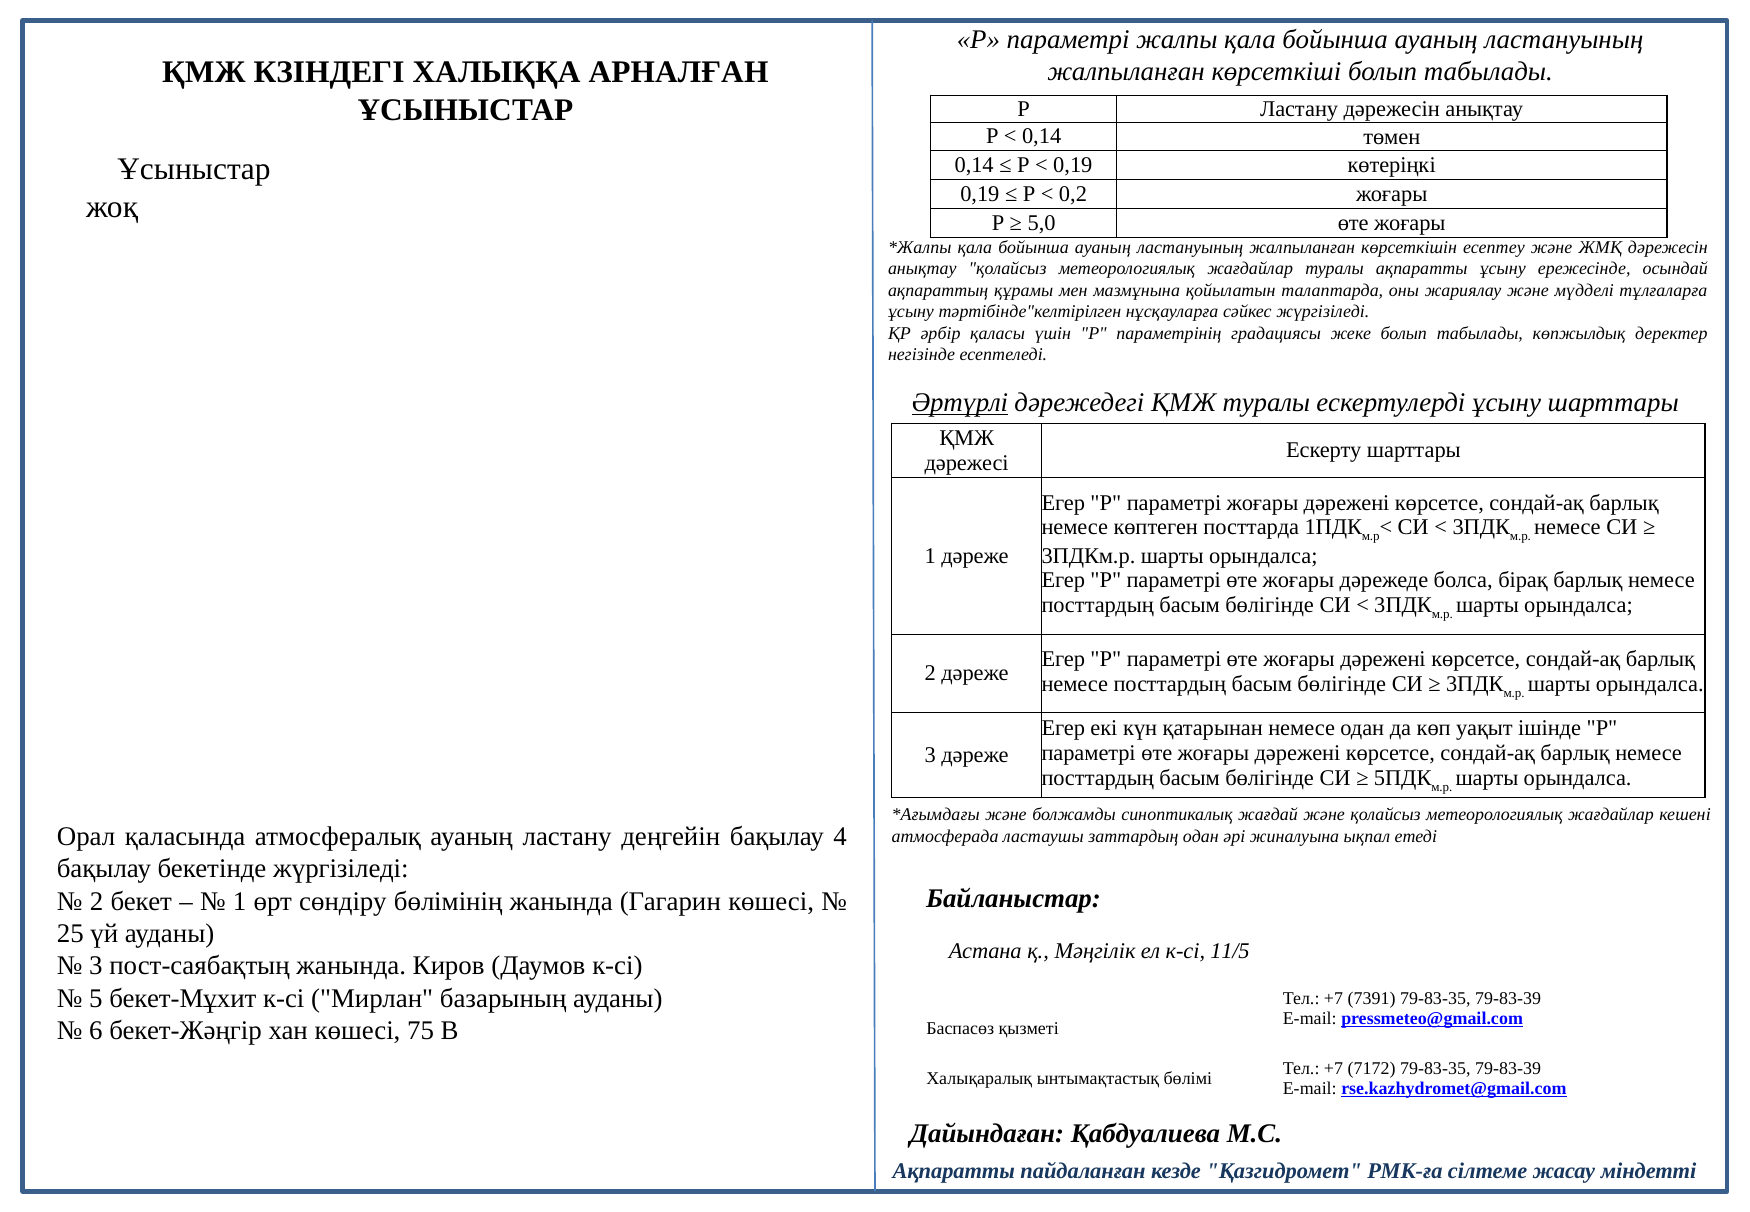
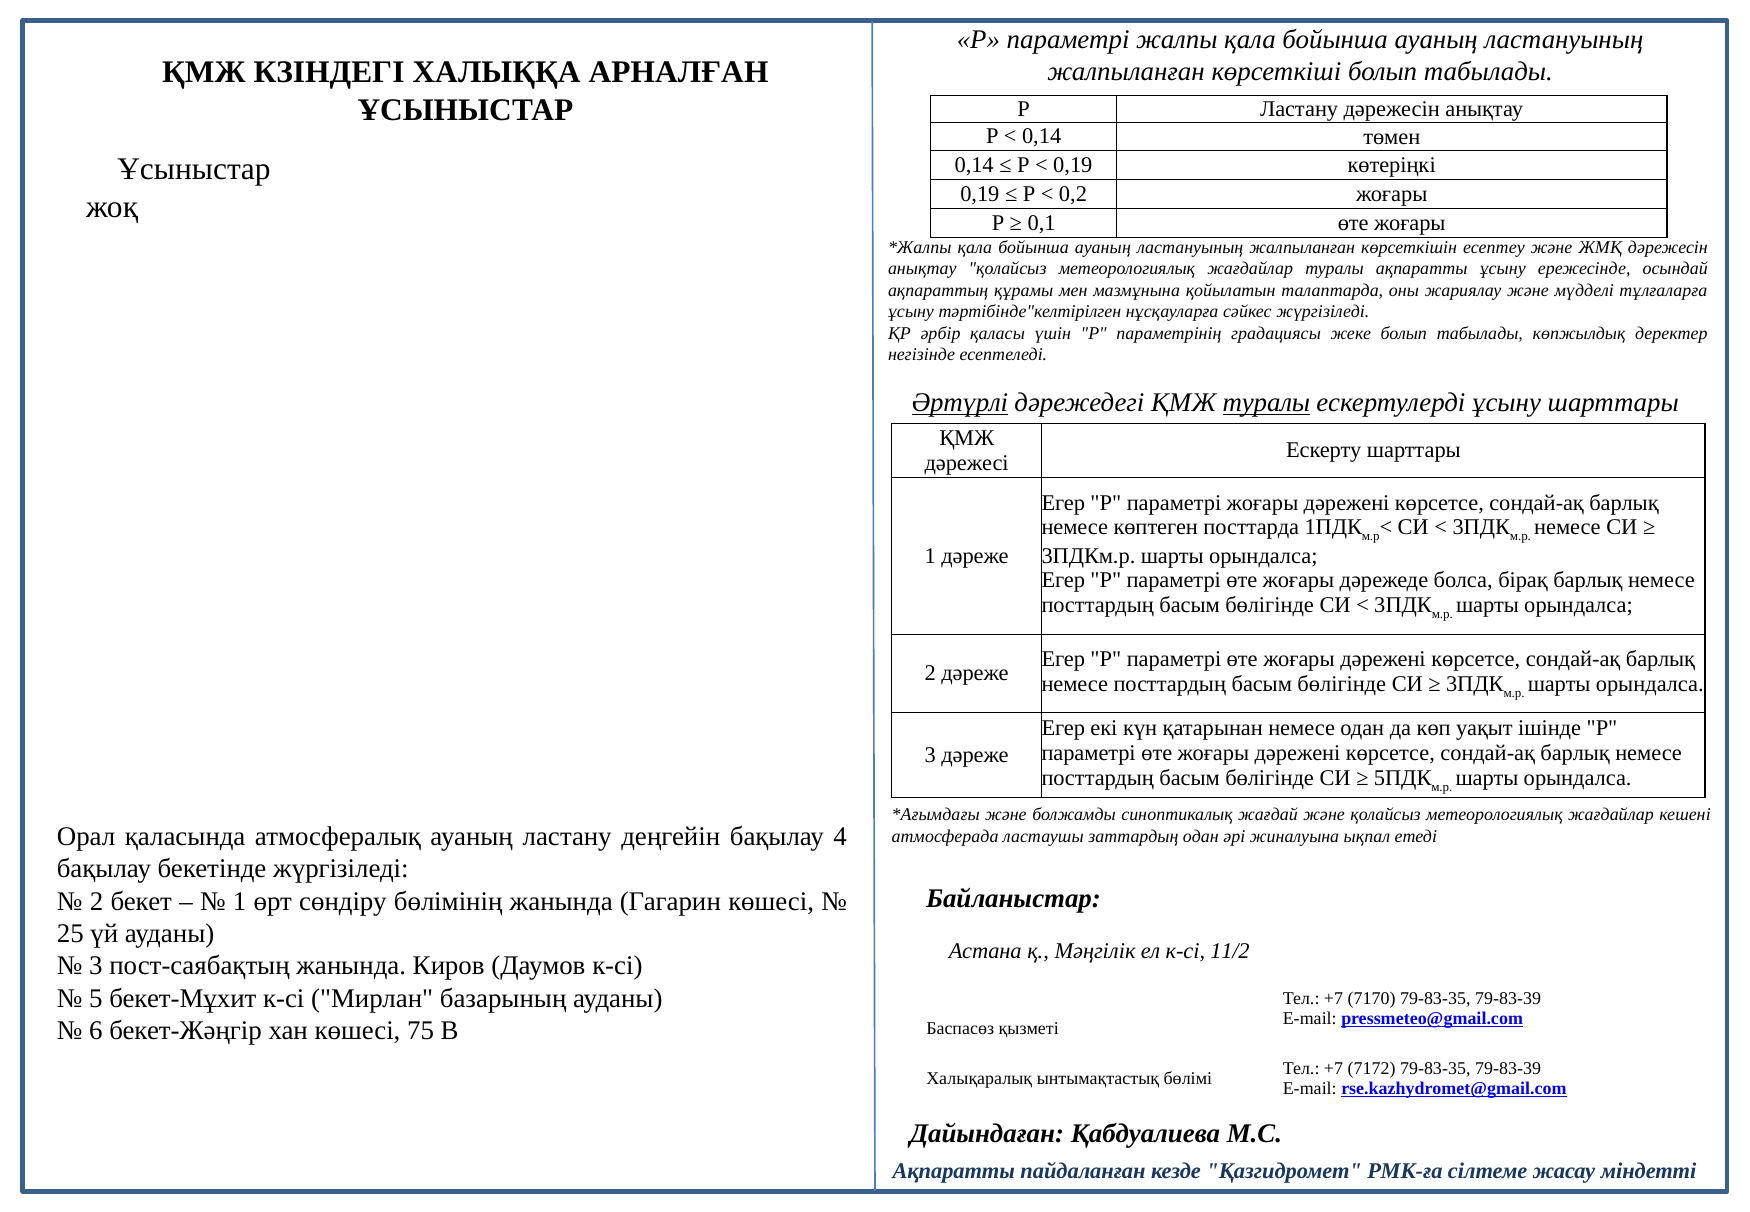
5,0: 5,0 -> 0,1
туралы at (1266, 403) underline: none -> present
11/5: 11/5 -> 11/2
7391: 7391 -> 7170
